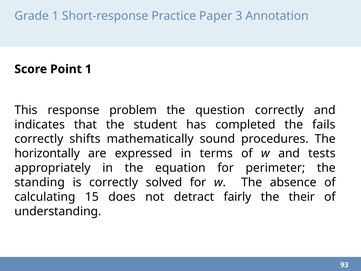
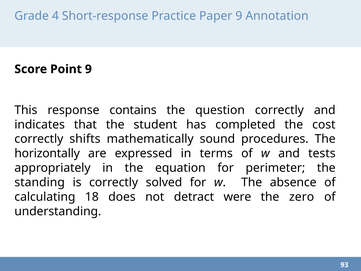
Grade 1: 1 -> 4
Paper 3: 3 -> 9
Point 1: 1 -> 9
problem: problem -> contains
fails: fails -> cost
15: 15 -> 18
fairly: fairly -> were
their: their -> zero
